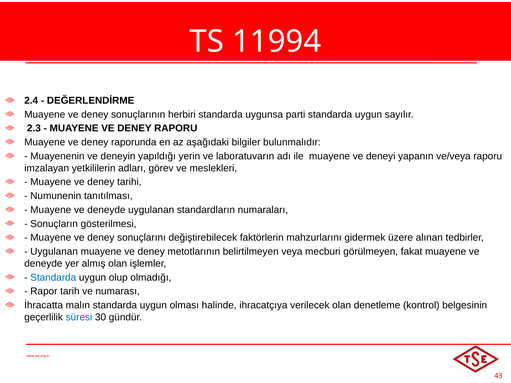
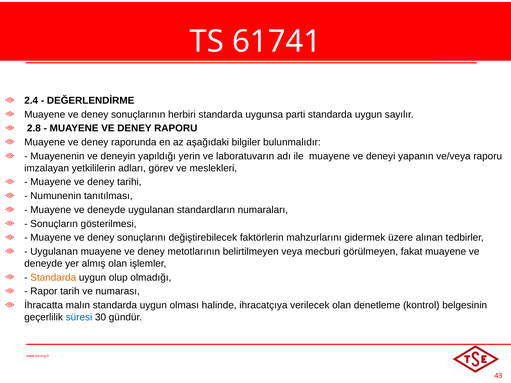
11994: 11994 -> 61741
2.3: 2.3 -> 2.8
Standarda at (53, 278) colour: blue -> orange
